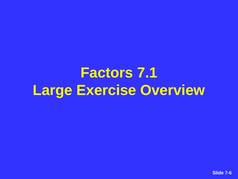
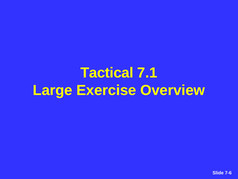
Factors: Factors -> Tactical
